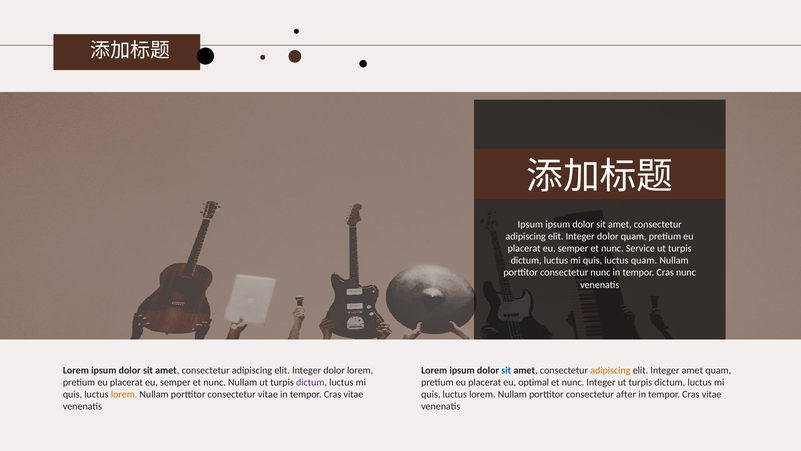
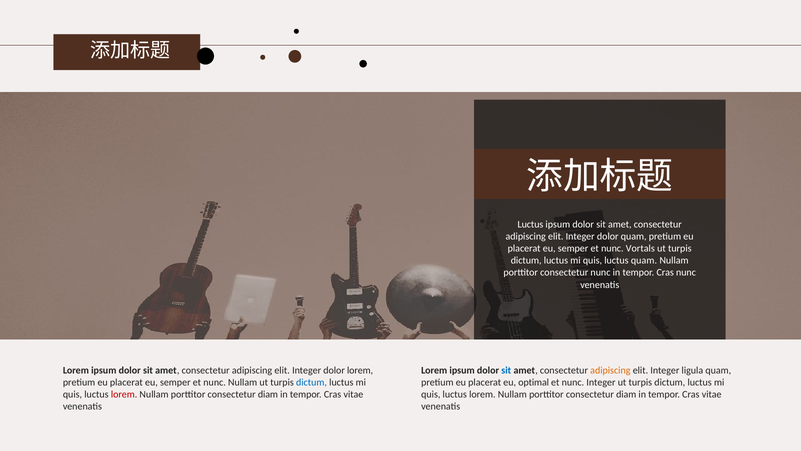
Ipsum at (530, 224): Ipsum -> Luctus
Service: Service -> Vortals
Integer amet: amet -> ligula
dictum at (311, 382) colour: purple -> blue
lorem at (124, 394) colour: orange -> red
vitae at (268, 394): vitae -> diam
after at (626, 394): after -> diam
